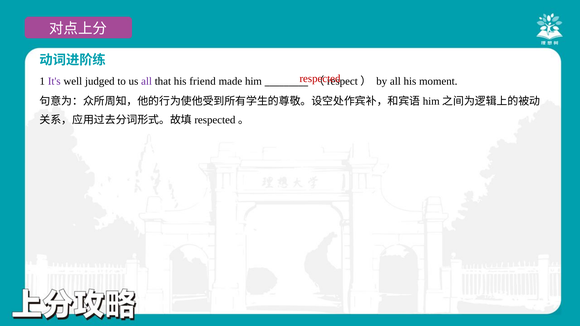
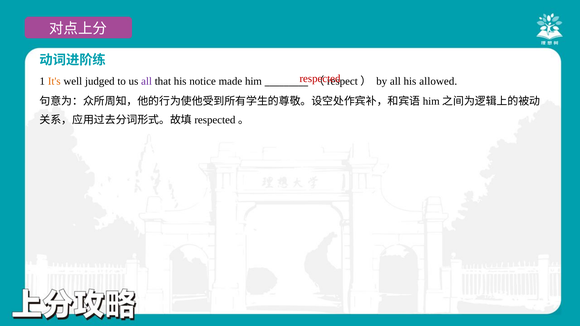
It's colour: purple -> orange
friend: friend -> notice
moment: moment -> allowed
